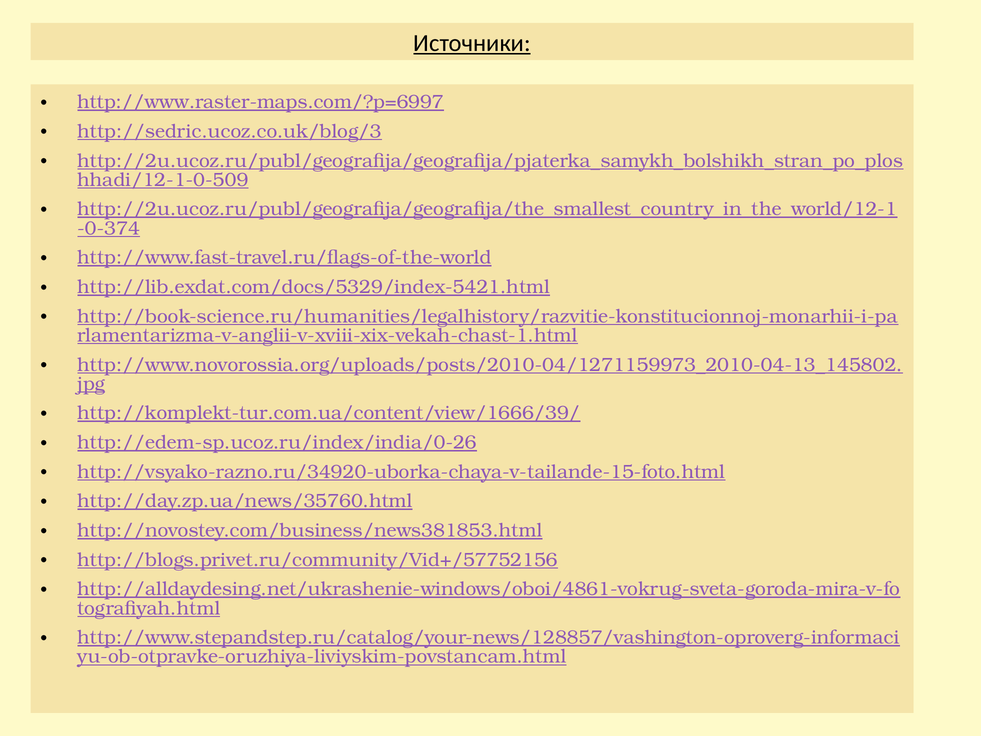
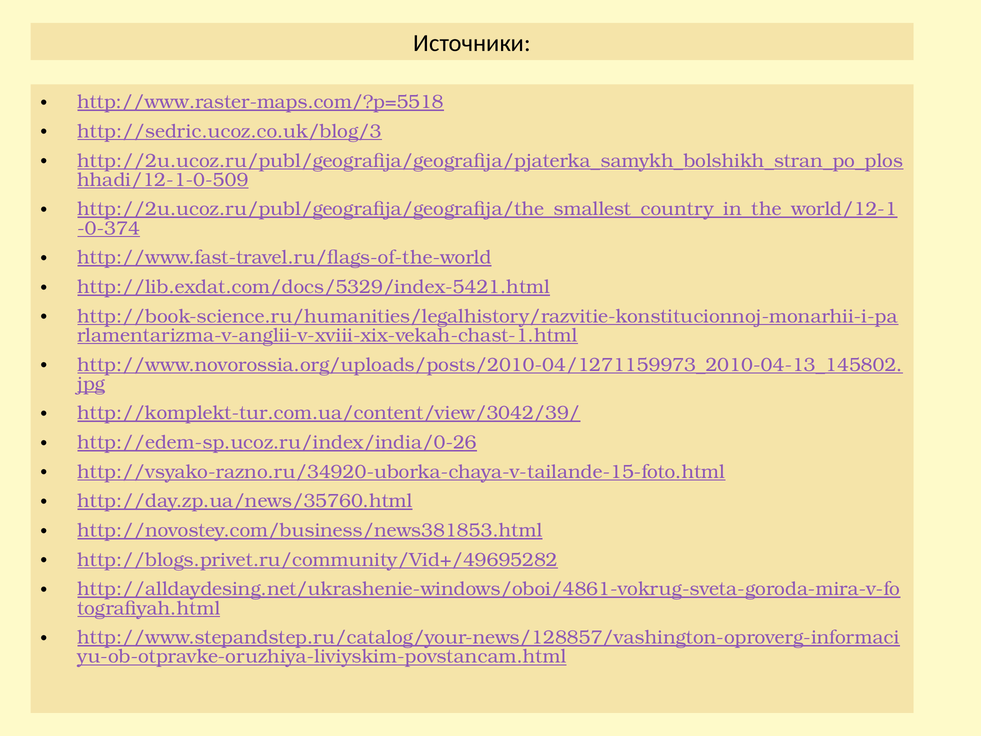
Источники underline: present -> none
http://www.raster-maps.com/?p=6997: http://www.raster-maps.com/?p=6997 -> http://www.raster-maps.com/?p=5518
http://komplekt-tur.com.ua/content/view/1666/39/: http://komplekt-tur.com.ua/content/view/1666/39/ -> http://komplekt-tur.com.ua/content/view/3042/39/
http://blogs.privet.ru/community/Vid+/57752156: http://blogs.privet.ru/community/Vid+/57752156 -> http://blogs.privet.ru/community/Vid+/49695282
